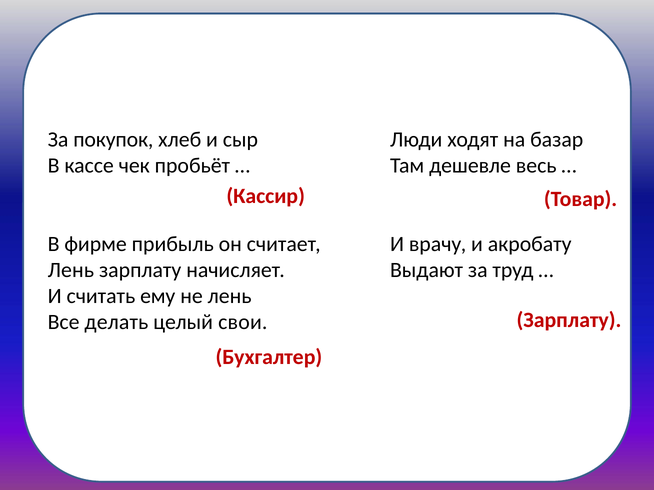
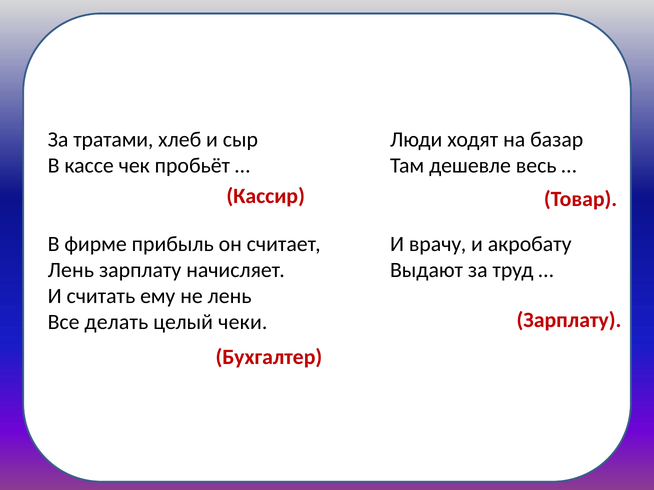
покупок: покупок -> тратами
свои: свои -> чеки
